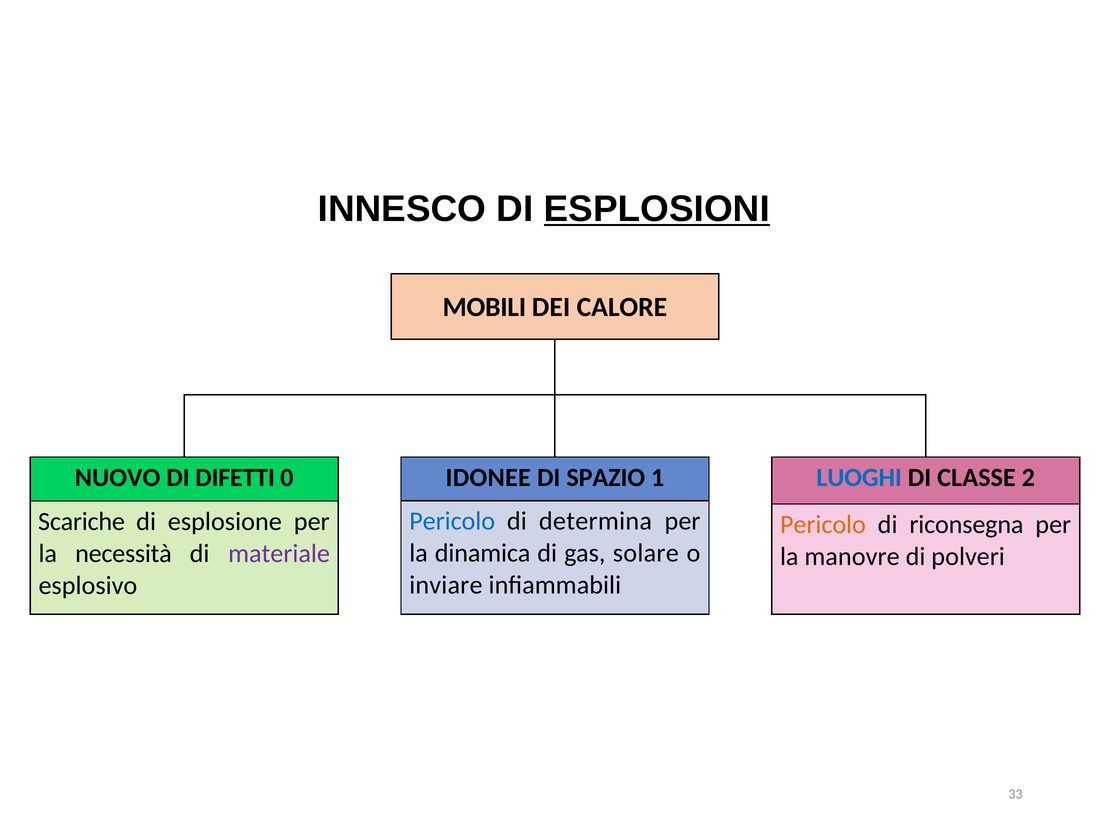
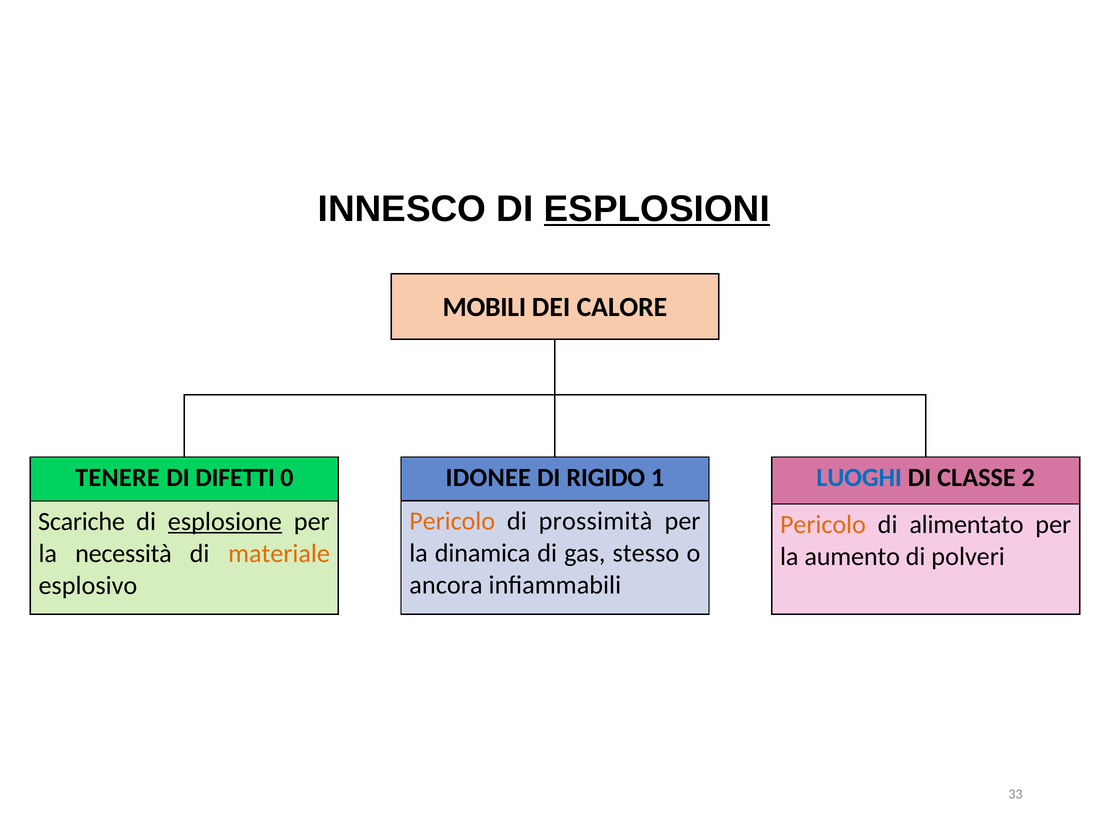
NUOVO: NUOVO -> TENERE
SPAZIO: SPAZIO -> RIGIDO
Pericolo at (452, 522) colour: blue -> orange
determina: determina -> prossimità
esplosione underline: none -> present
riconsegna: riconsegna -> alimentato
solare: solare -> stesso
materiale colour: purple -> orange
manovre: manovre -> aumento
inviare: inviare -> ancora
